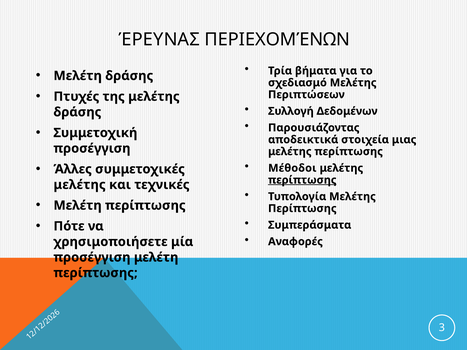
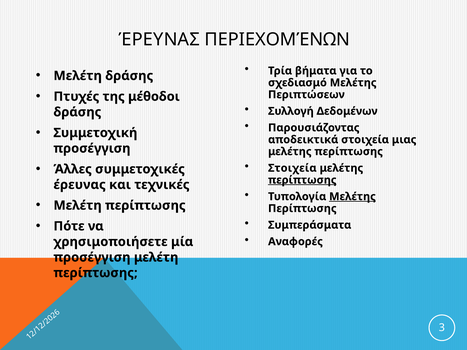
της μελέτης: μελέτης -> μέθοδοι
Μέθοδοι at (292, 168): Μέθοδοι -> Στοιχεία
μελέτης at (80, 185): μελέτης -> έρευνας
Μελέτης at (352, 197) underline: none -> present
